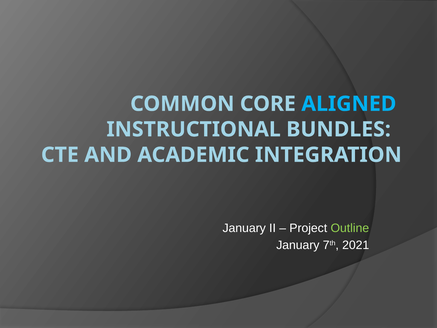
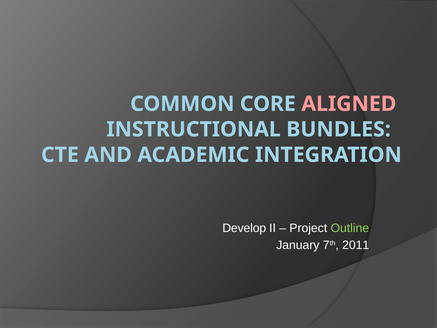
ALIGNED colour: light blue -> pink
January at (244, 228): January -> Develop
2021: 2021 -> 2011
